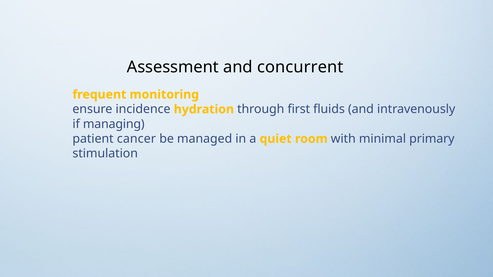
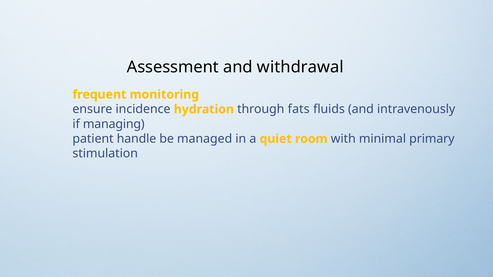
concurrent: concurrent -> withdrawal
first: first -> fats
cancer: cancer -> handle
